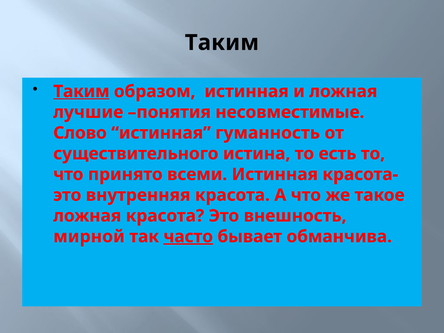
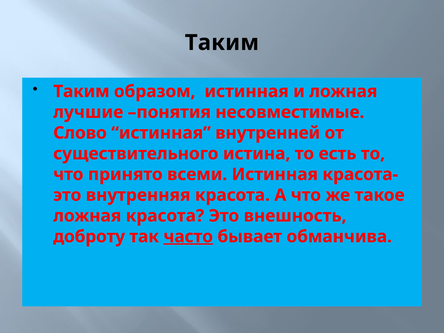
Таким at (81, 91) underline: present -> none
гуманность: гуманность -> внутренней
мирной: мирной -> доброту
